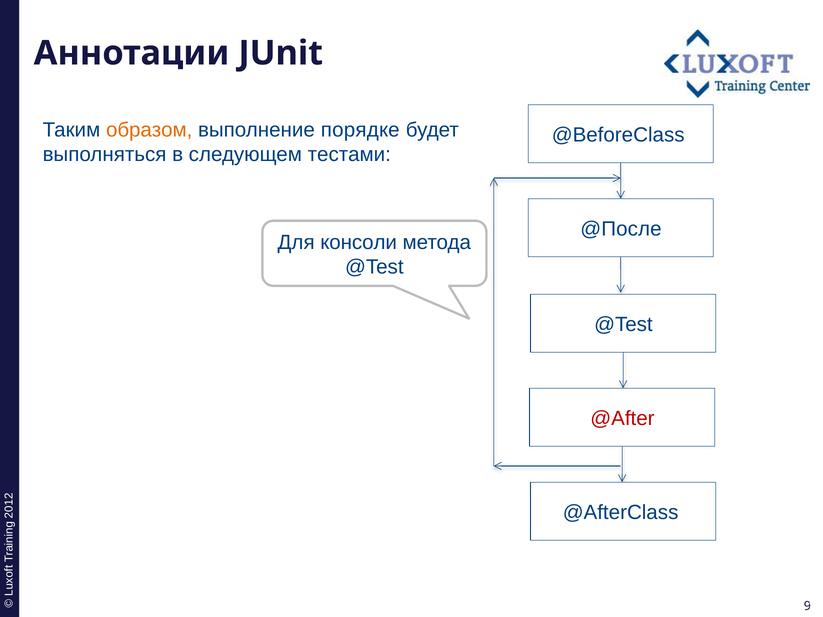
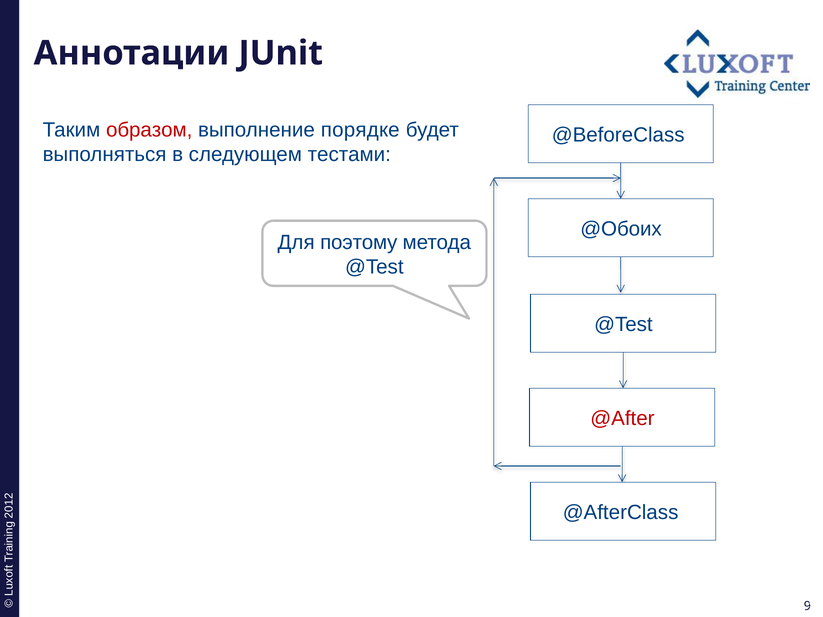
образом colour: orange -> red
@После: @После -> @Обоих
консоли: консоли -> поэтому
